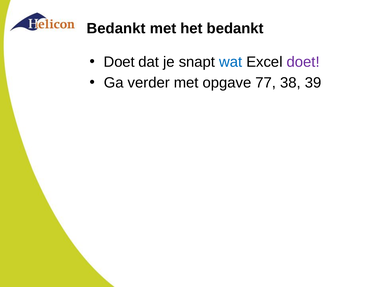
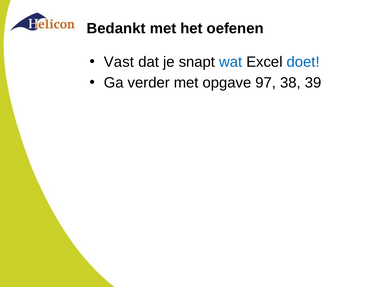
het bedankt: bedankt -> oefenen
Doet at (119, 62): Doet -> Vast
doet at (303, 62) colour: purple -> blue
77: 77 -> 97
